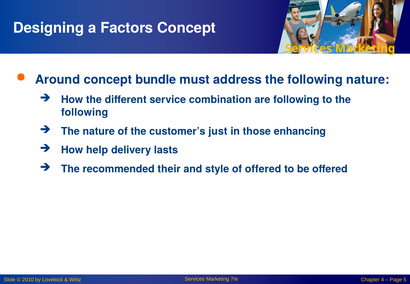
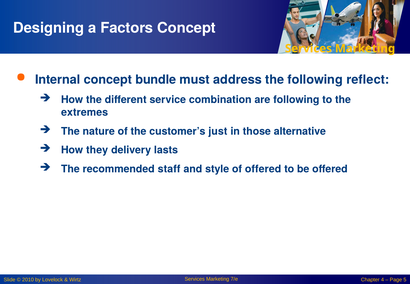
Around: Around -> Internal
following nature: nature -> reflect
following at (85, 112): following -> extremes
enhancing: enhancing -> alternative
help: help -> they
their: their -> staff
